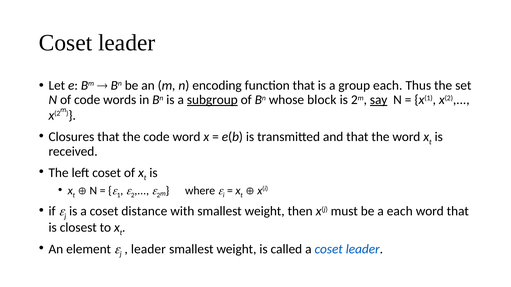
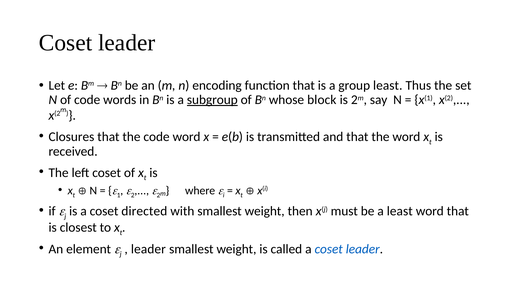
group each: each -> least
say underline: present -> none
distance: distance -> directed
a each: each -> least
